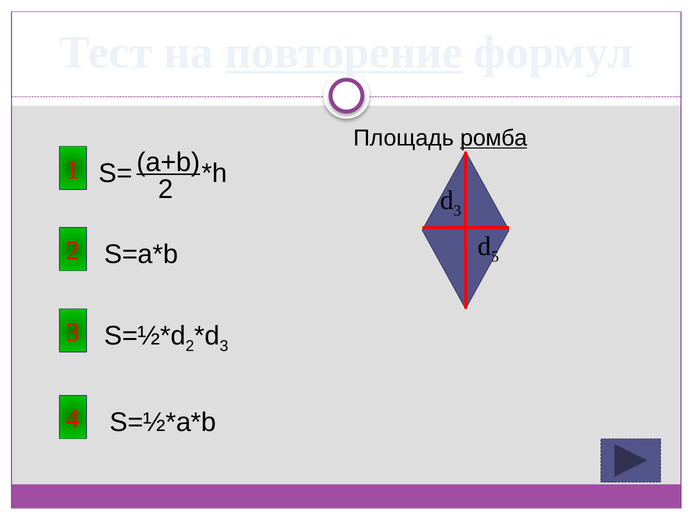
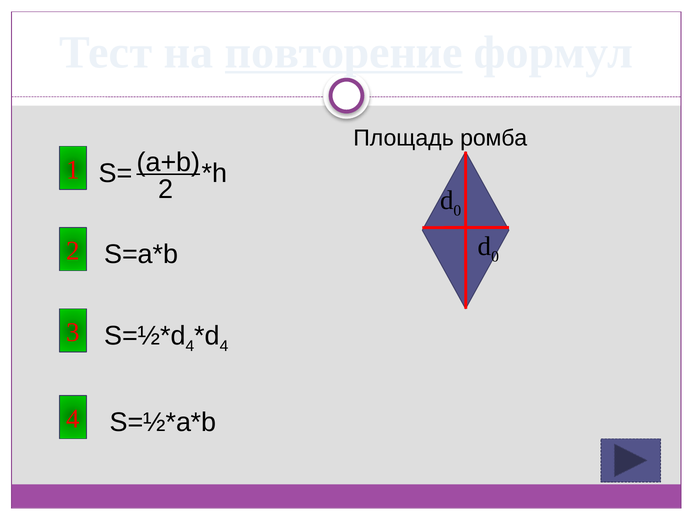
ромба underline: present -> none
3 at (457, 211): 3 -> 0
5 at (495, 257): 5 -> 0
2 at (190, 346): 2 -> 4
3 at (224, 346): 3 -> 4
